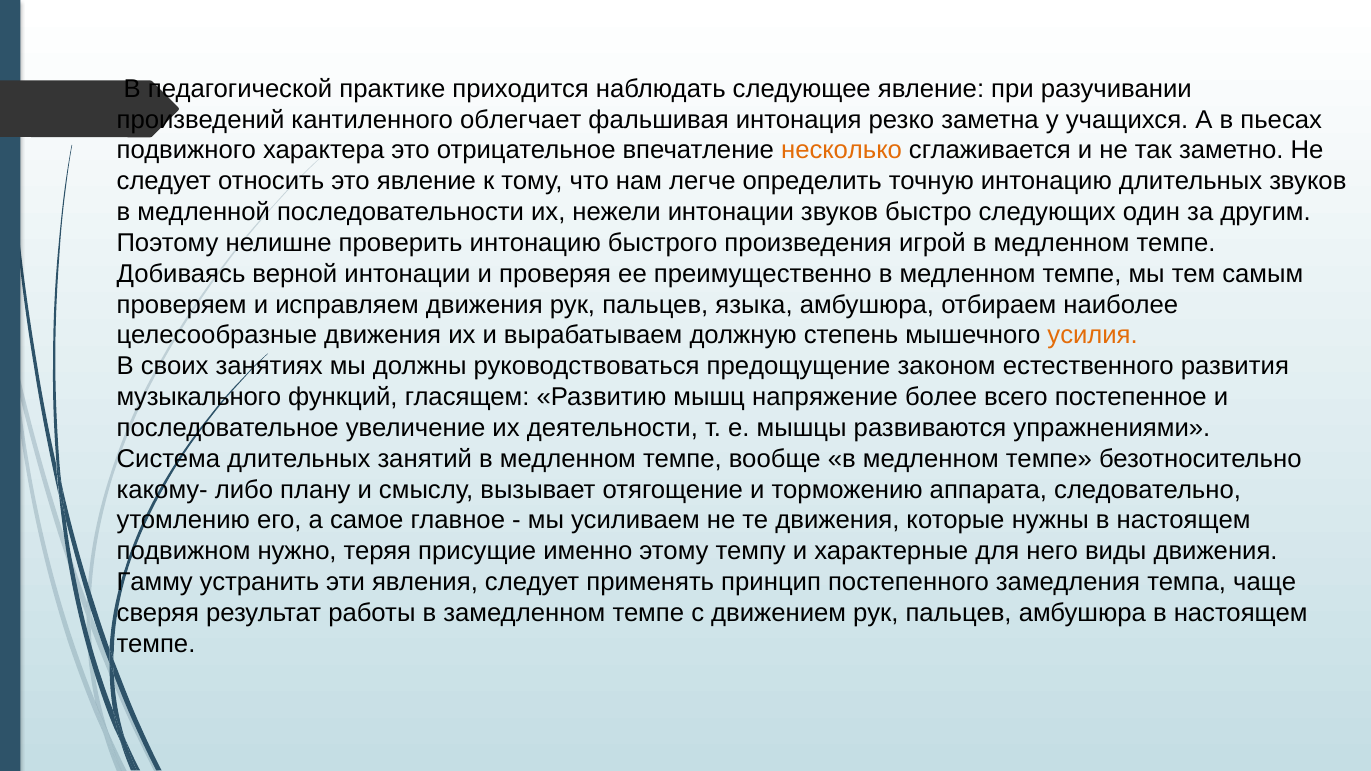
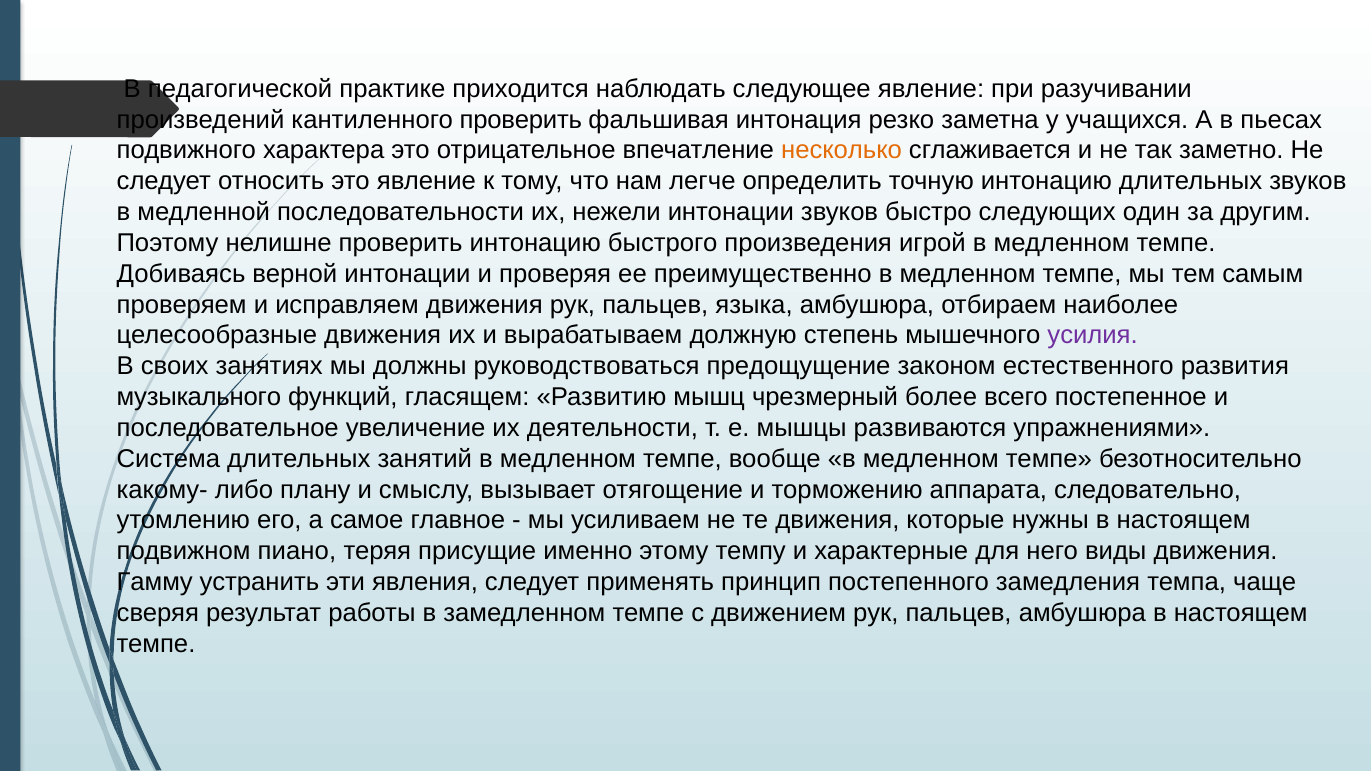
кантиленного облегчает: облегчает -> проверить
усилия colour: orange -> purple
напряжение: напряжение -> чрезмерный
нужно: нужно -> пиано
